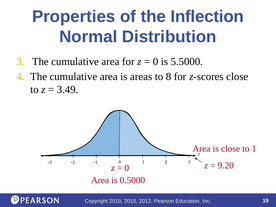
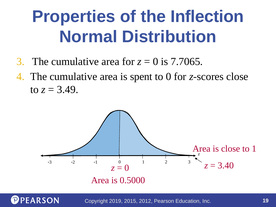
5.5000: 5.5000 -> 7.7065
areas: areas -> spent
to 8: 8 -> 0
9.20: 9.20 -> 3.40
